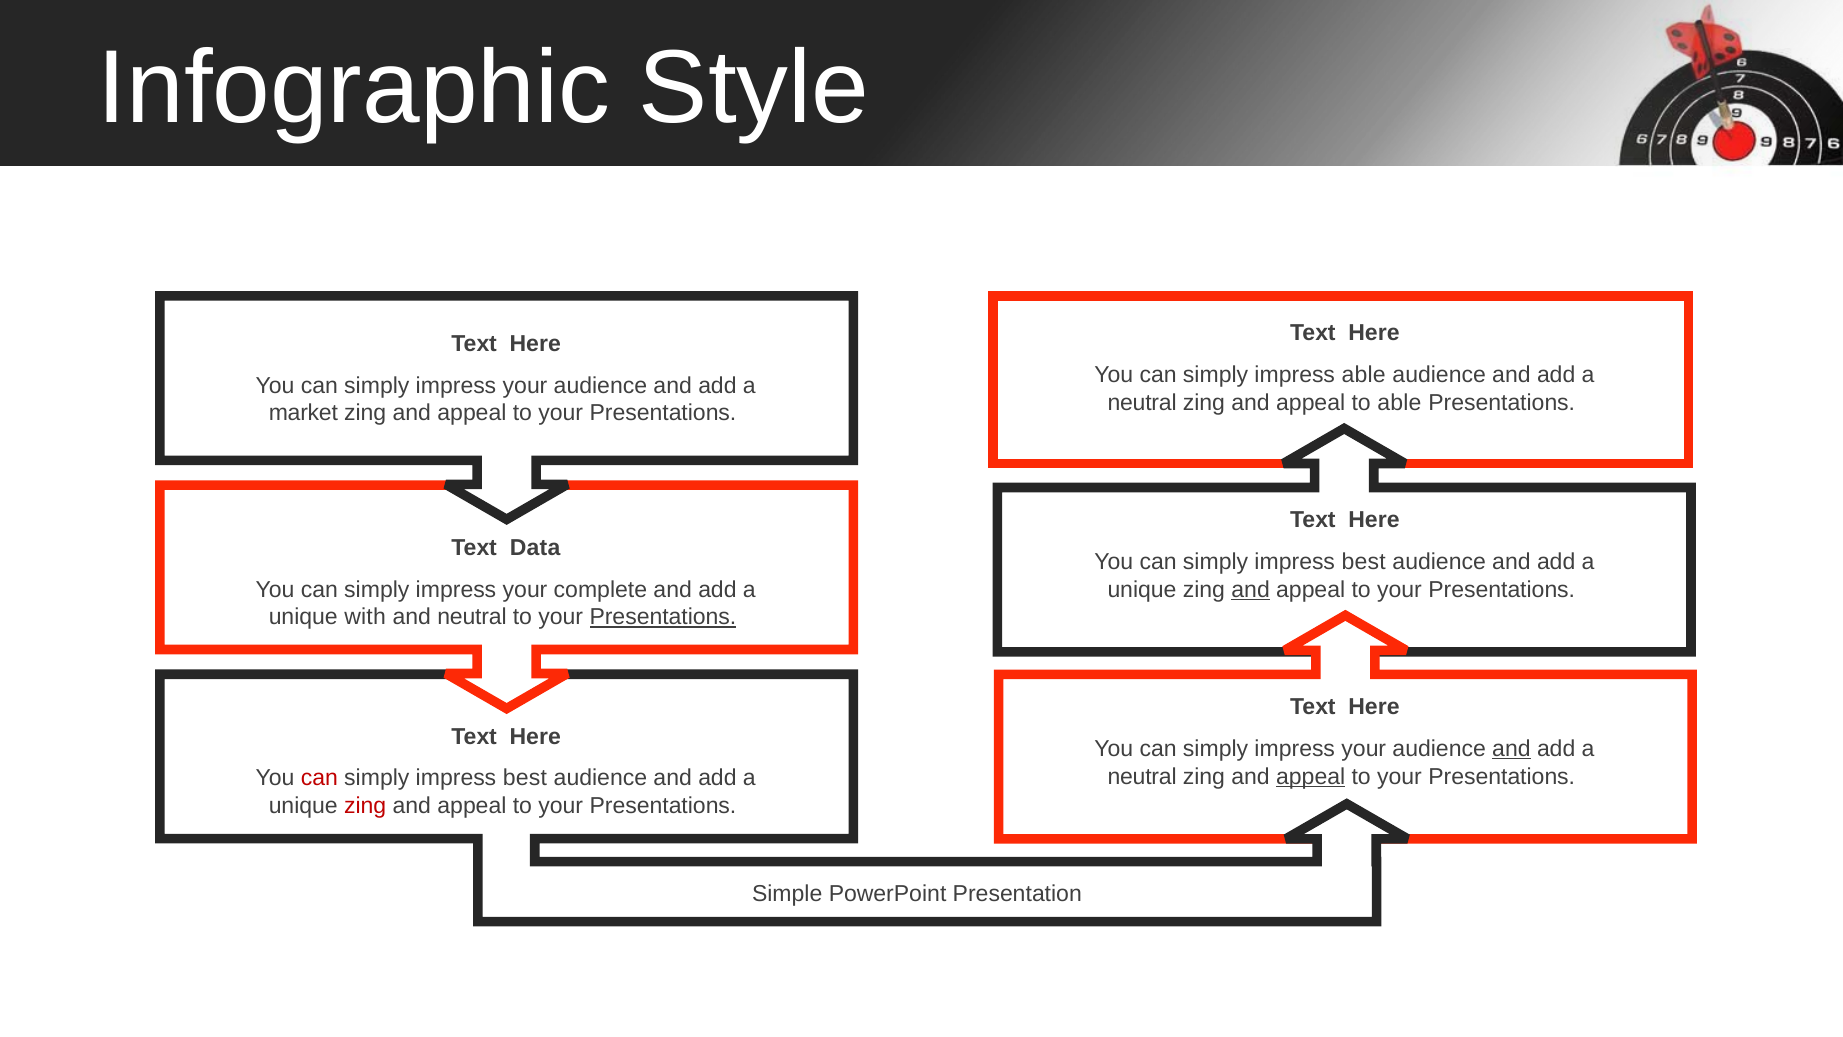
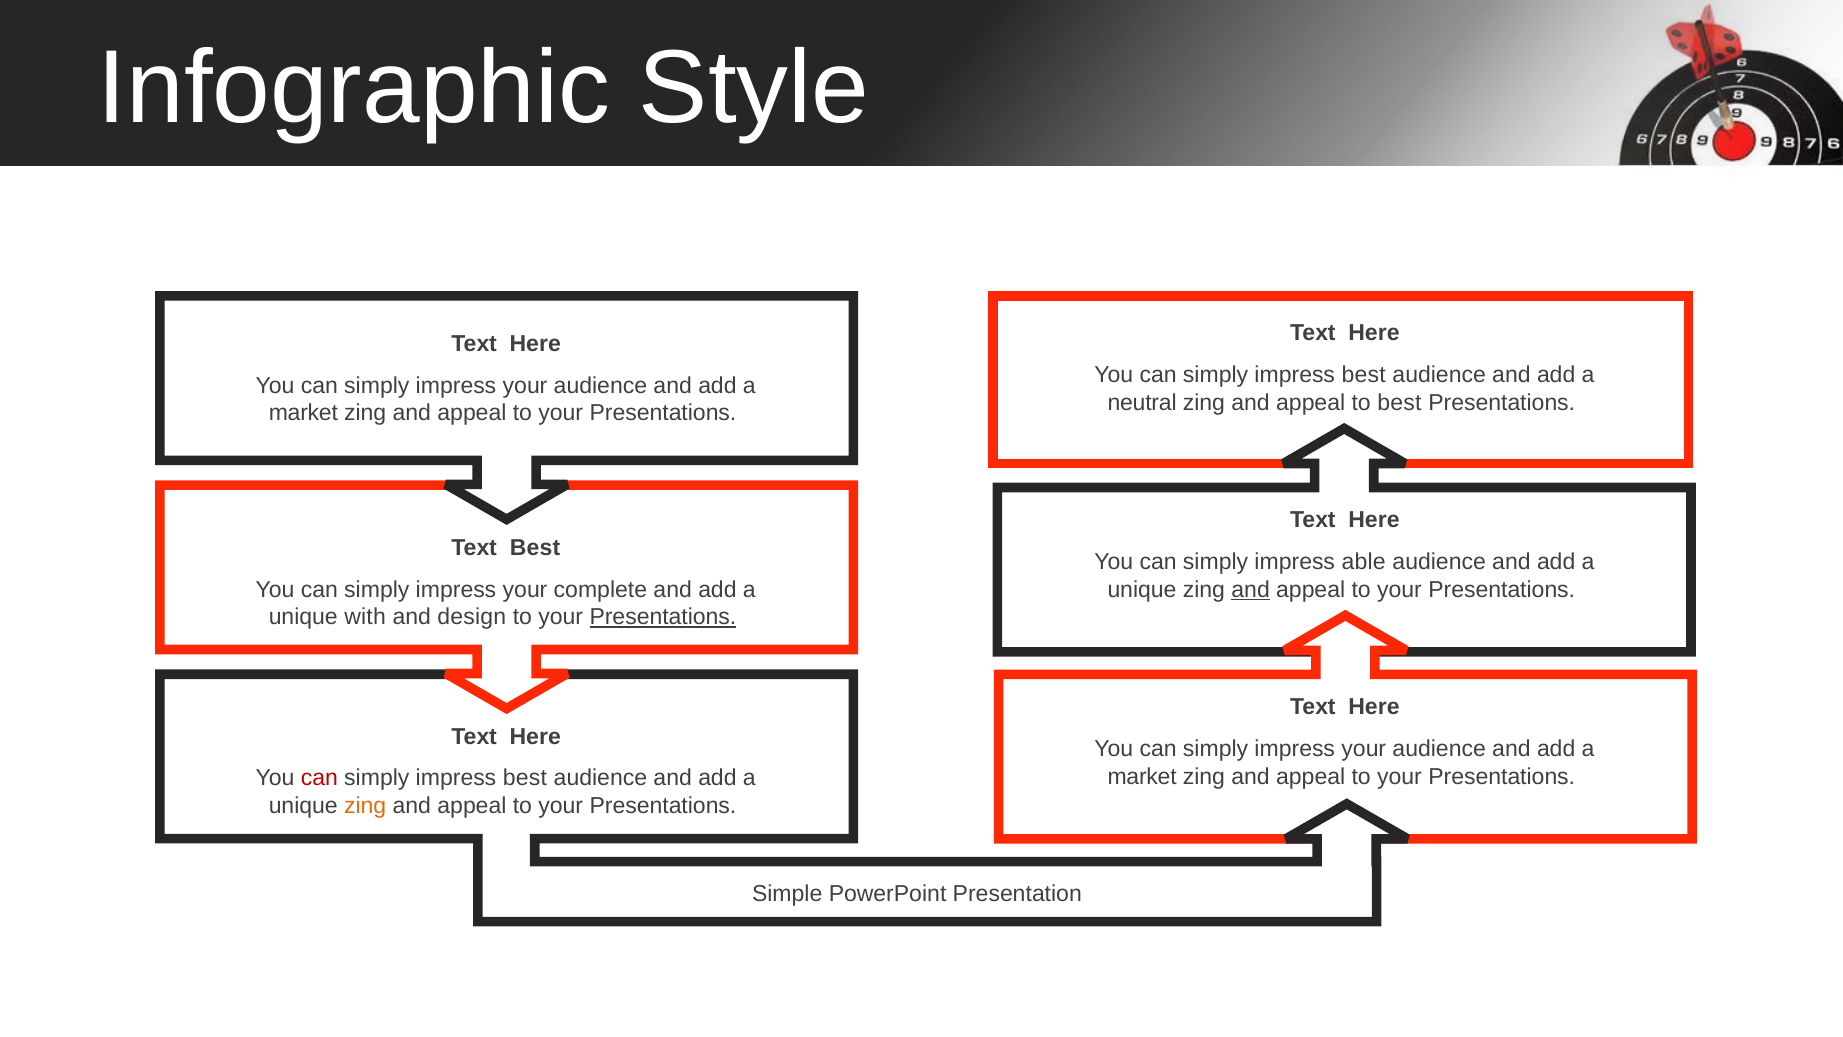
able at (1364, 375): able -> best
to able: able -> best
Text Data: Data -> Best
best at (1364, 562): best -> able
and neutral: neutral -> design
and at (1511, 749) underline: present -> none
neutral at (1142, 776): neutral -> market
appeal at (1311, 776) underline: present -> none
zing at (365, 806) colour: red -> orange
